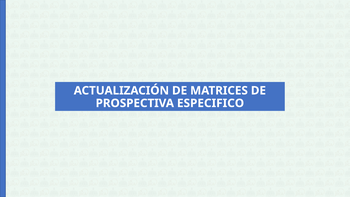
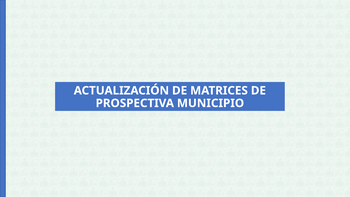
ESPECIFICO: ESPECIFICO -> MUNICIPIO
